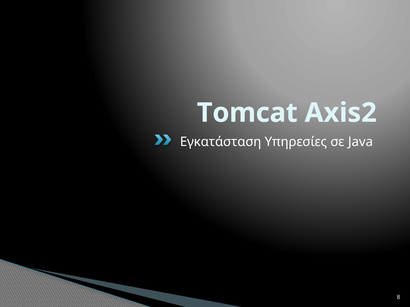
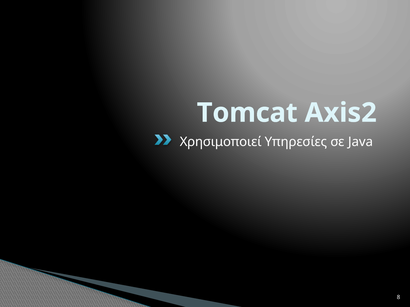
Εγκατάσταση: Εγκατάσταση -> Χρησιμοποιεί
